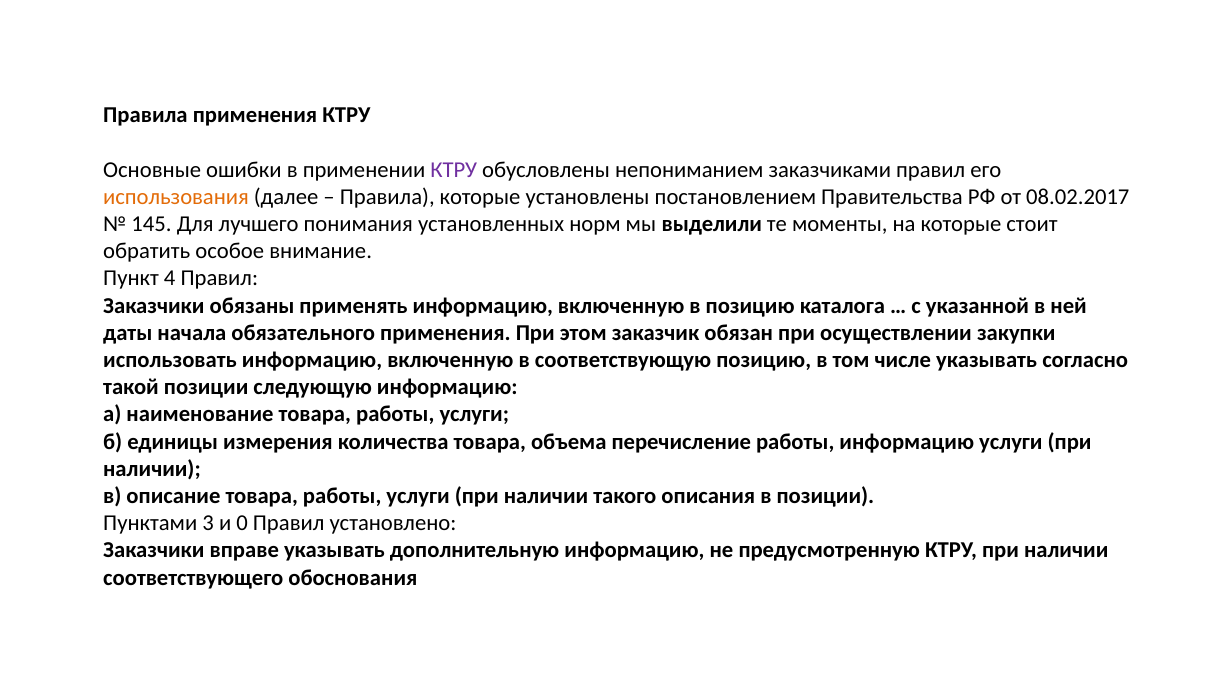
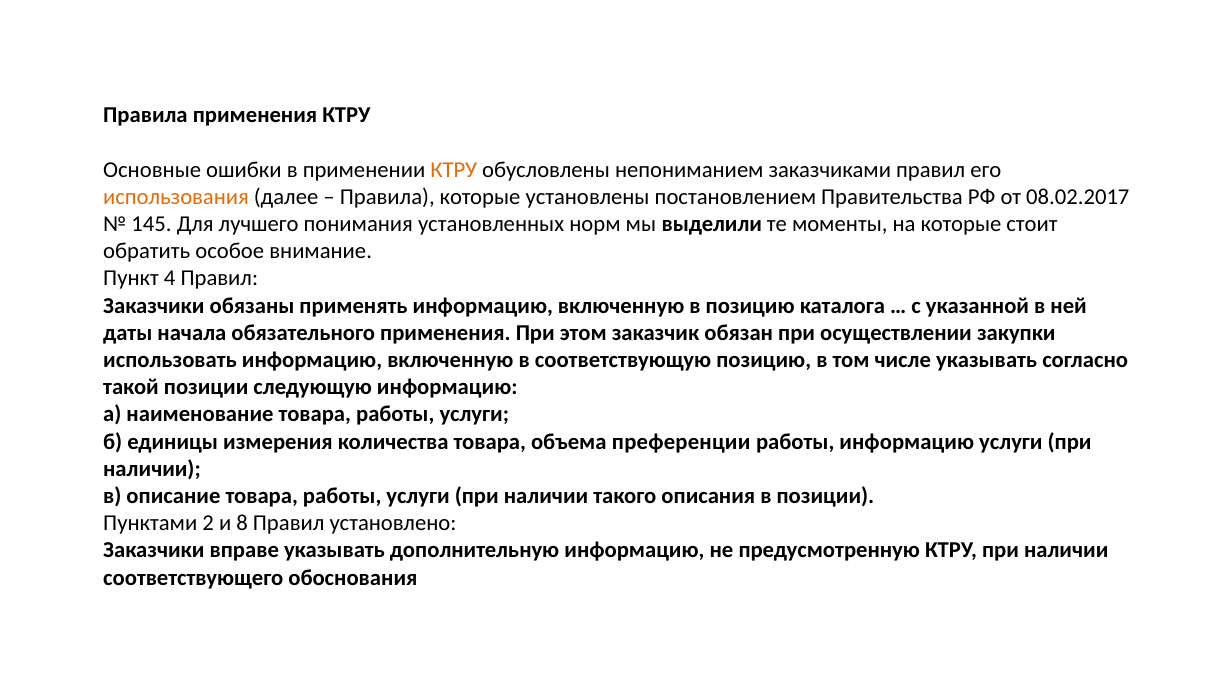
КТРУ at (454, 170) colour: purple -> orange
перечисление: перечисление -> преференции
3: 3 -> 2
0: 0 -> 8
